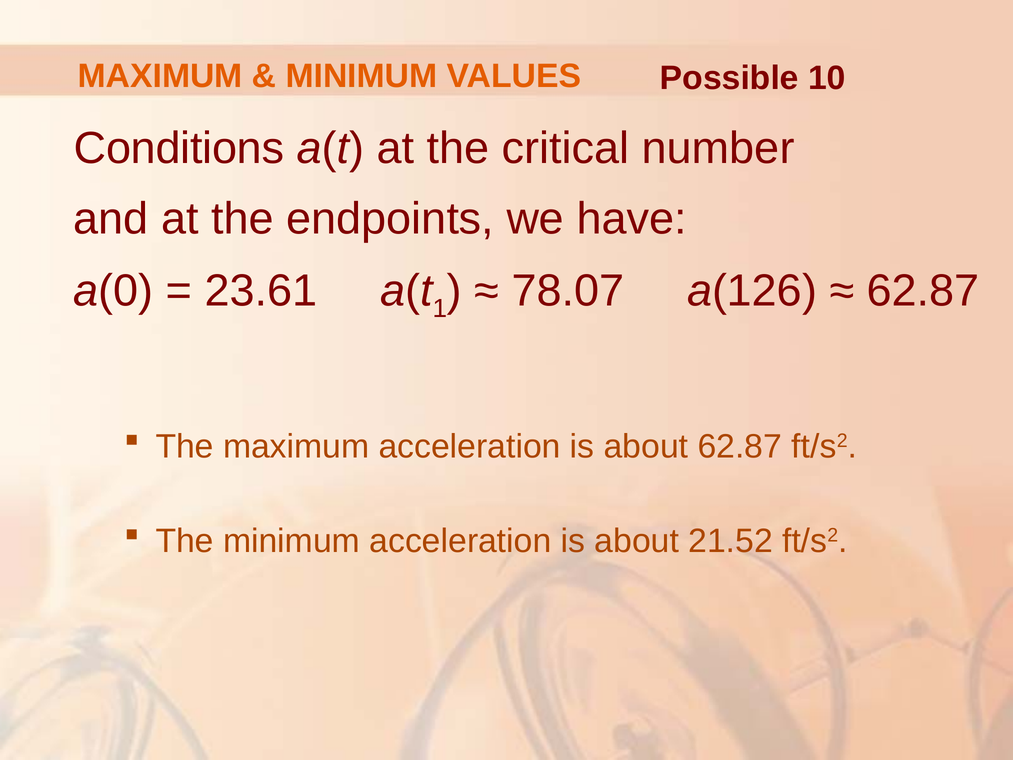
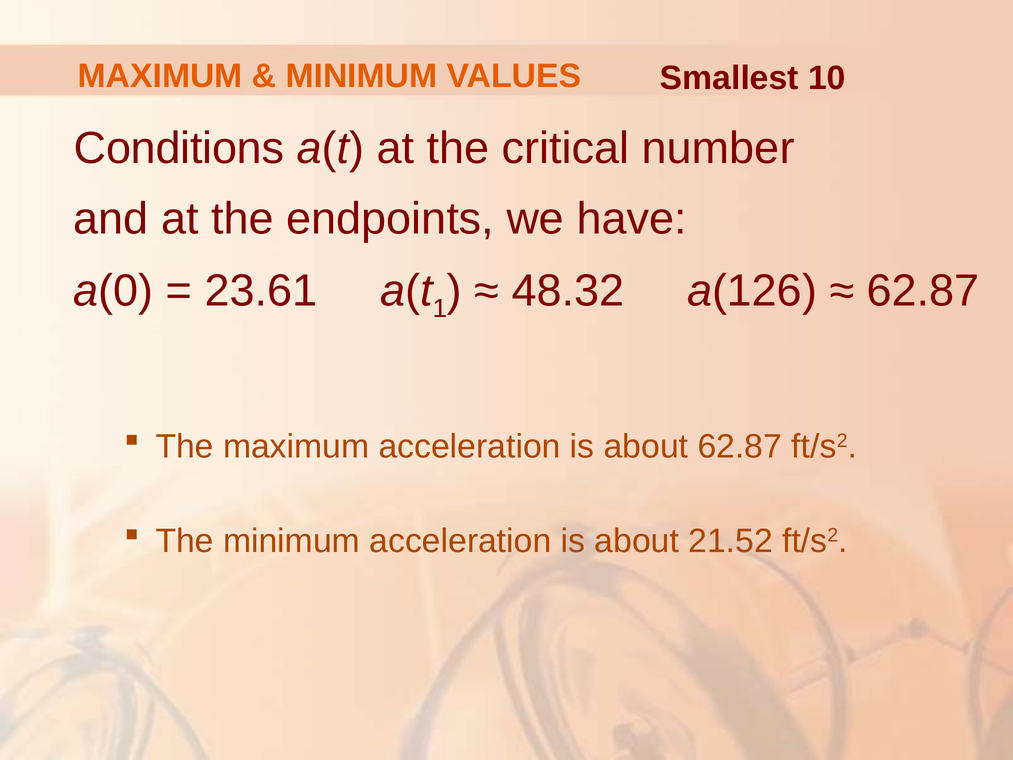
Possible: Possible -> Smallest
78.07: 78.07 -> 48.32
